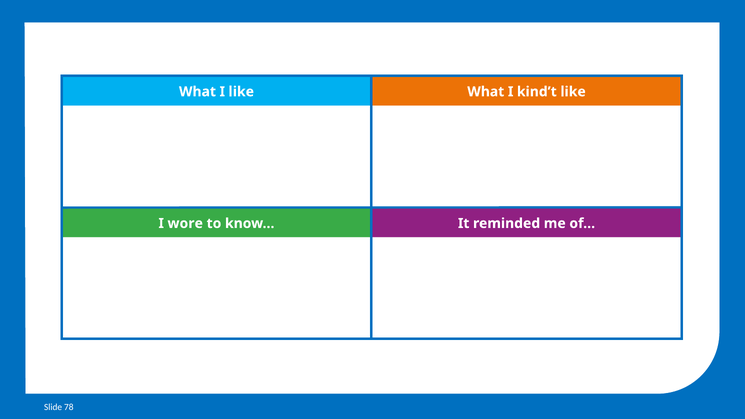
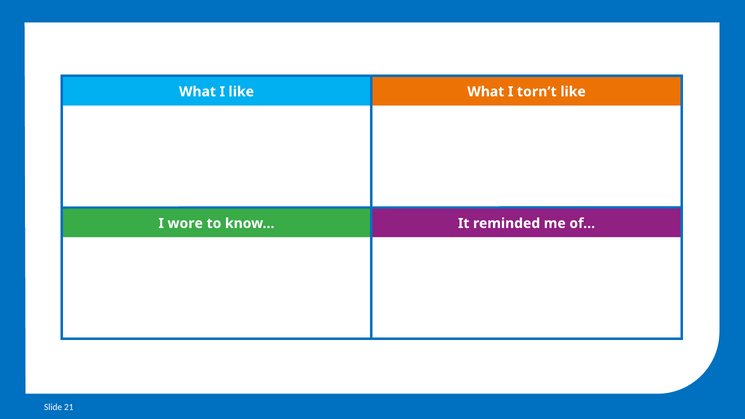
kind’t: kind’t -> torn’t
78: 78 -> 21
